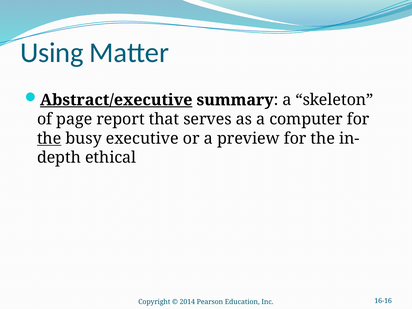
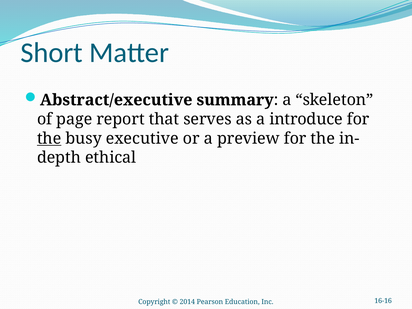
Using: Using -> Short
Abstract/executive underline: present -> none
computer: computer -> introduce
